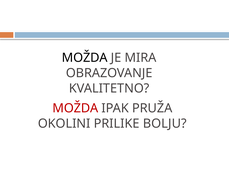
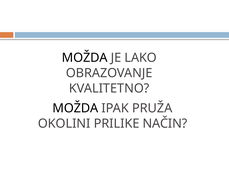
MIRA: MIRA -> LAKO
MOŽDA at (75, 108) colour: red -> black
BOLJU: BOLJU -> NAČIN
